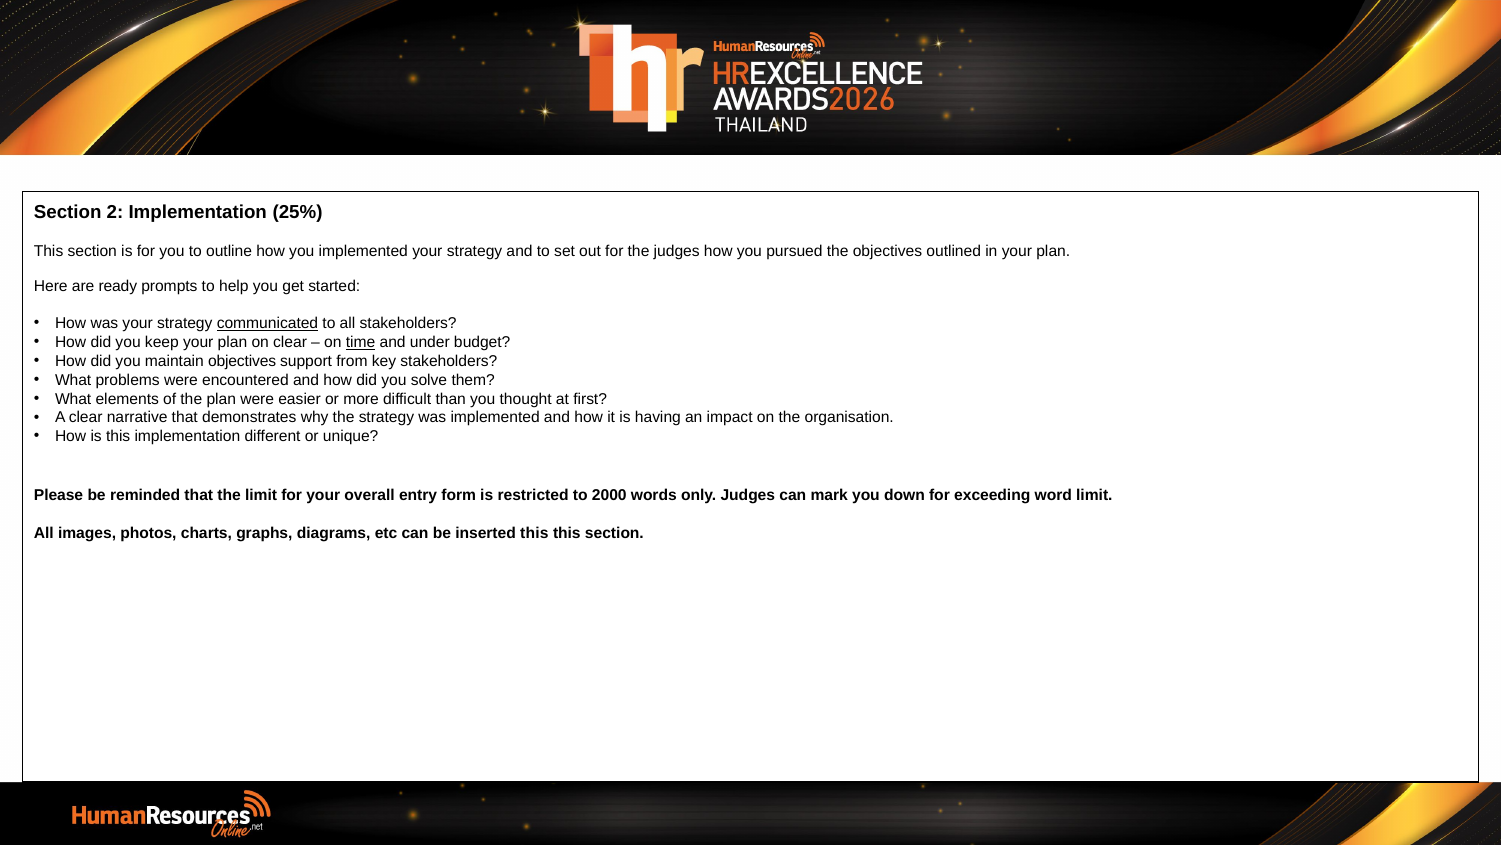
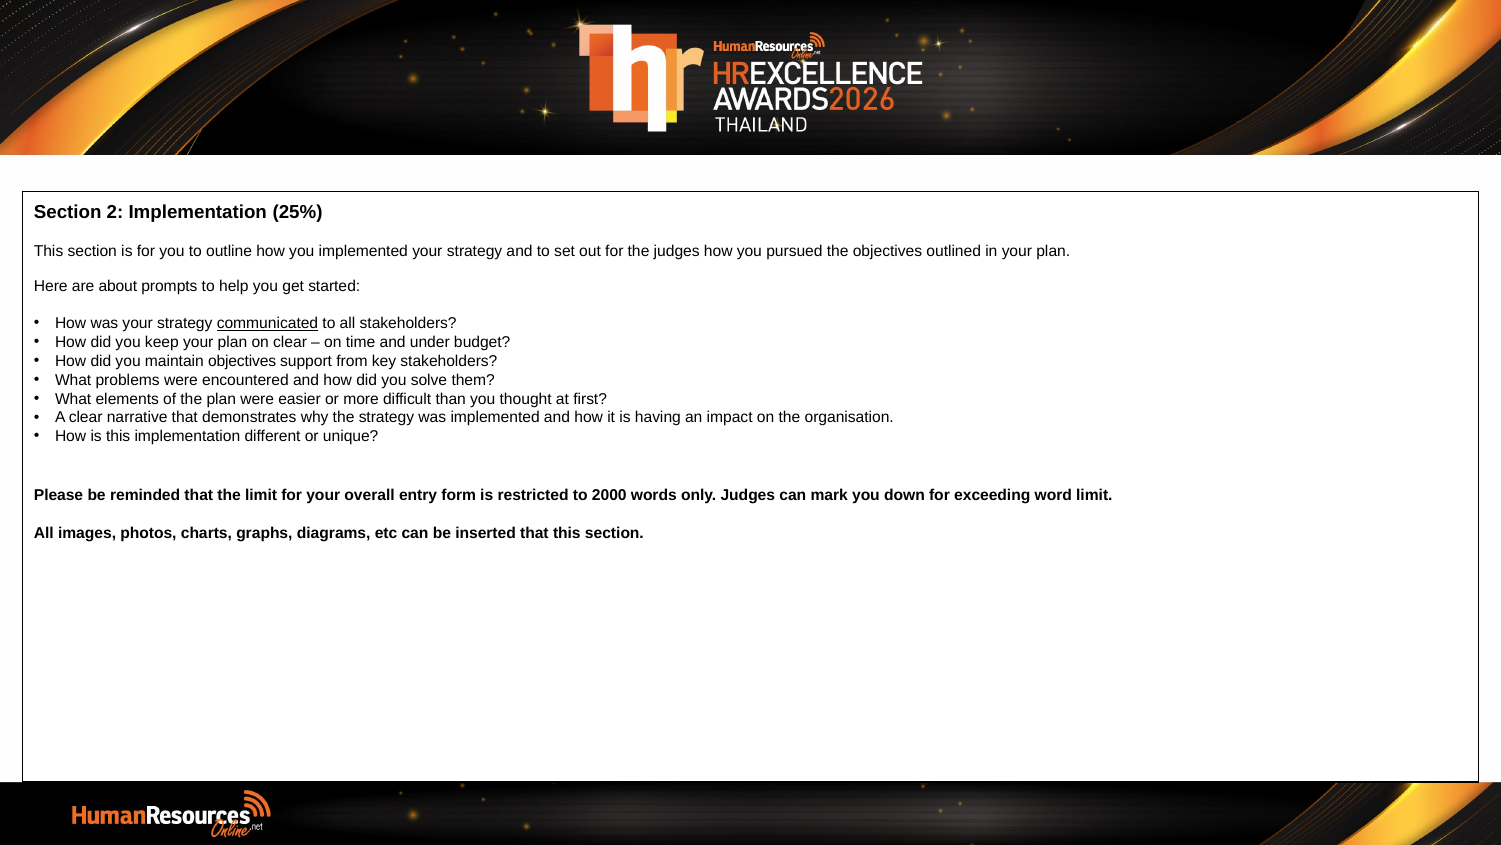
ready: ready -> about
time underline: present -> none
inserted this: this -> that
